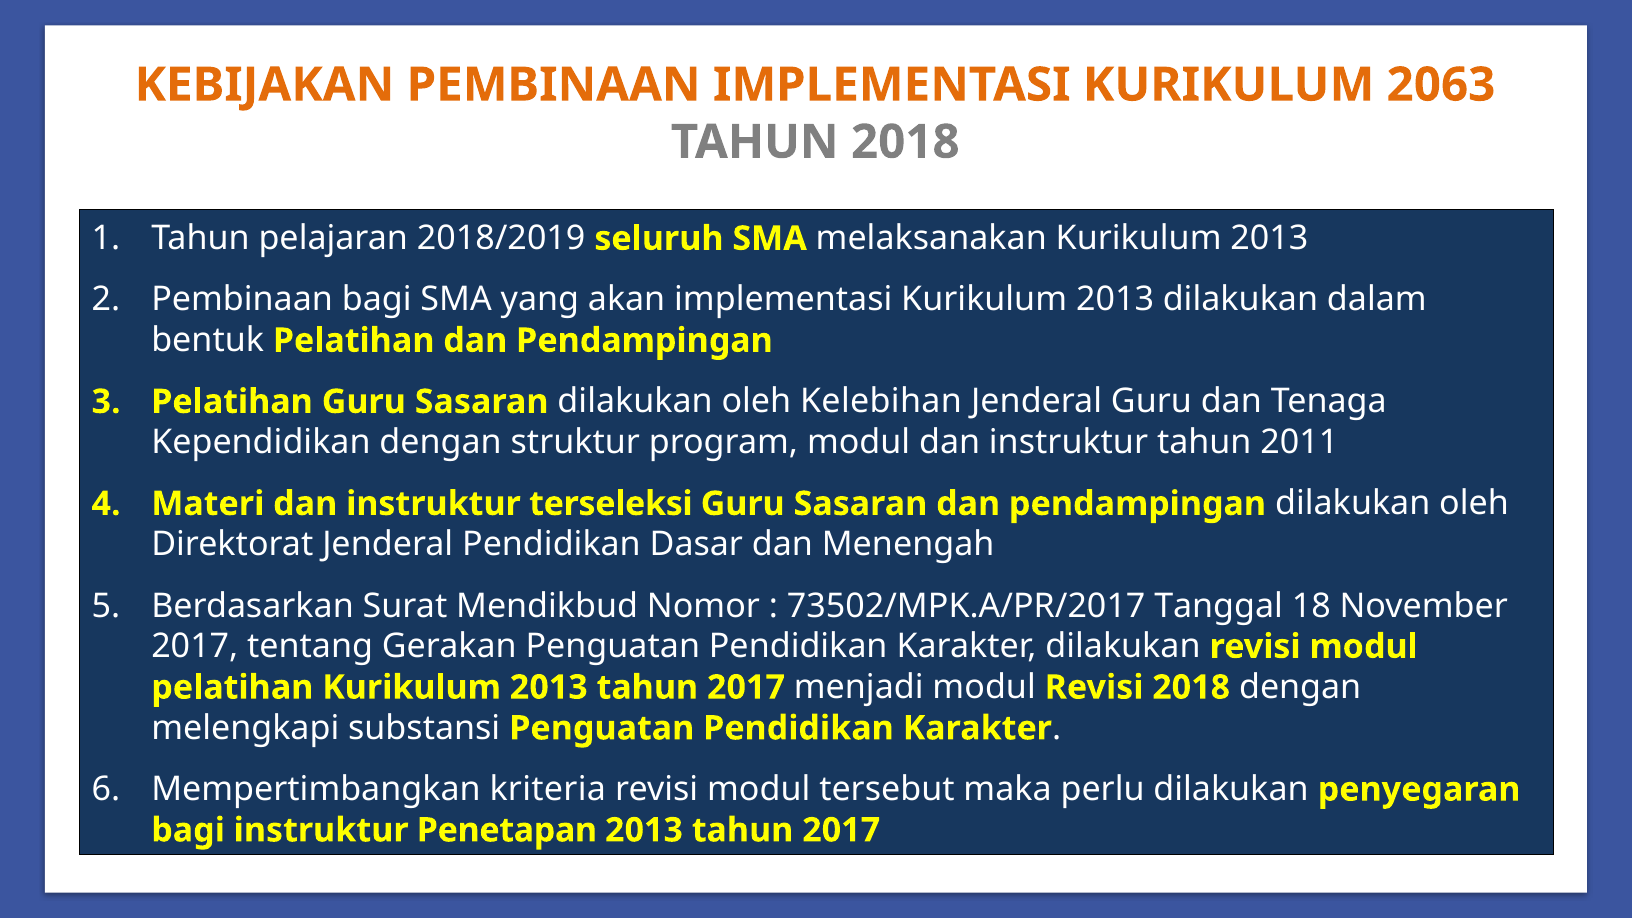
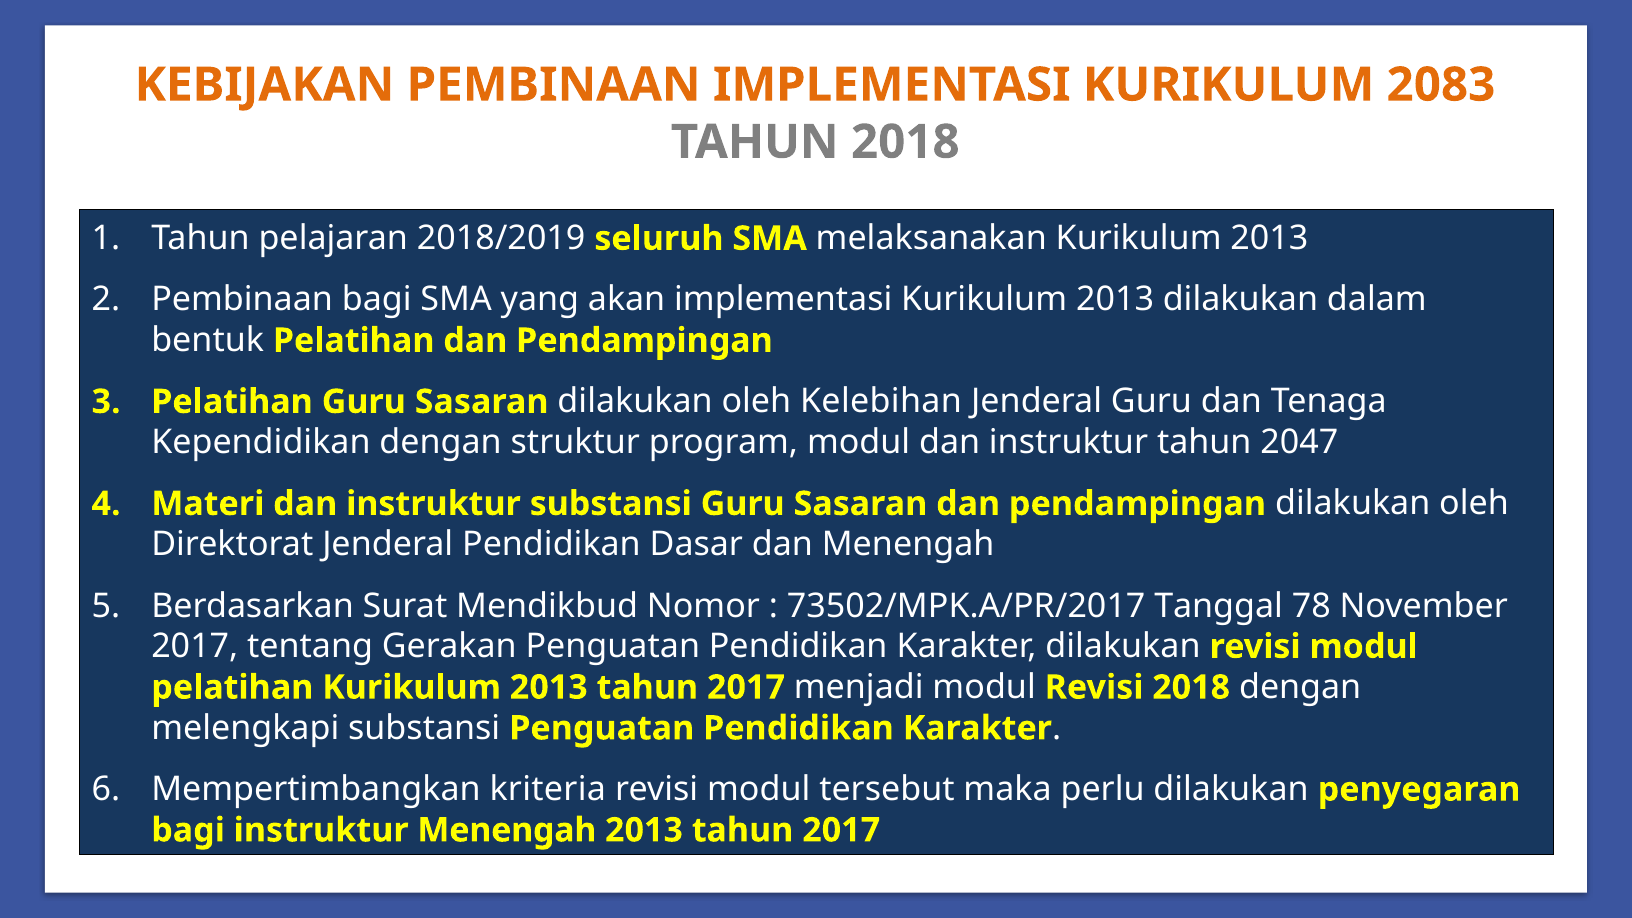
2063: 2063 -> 2083
2011: 2011 -> 2047
instruktur terseleksi: terseleksi -> substansi
18: 18 -> 78
instruktur Penetapan: Penetapan -> Menengah
